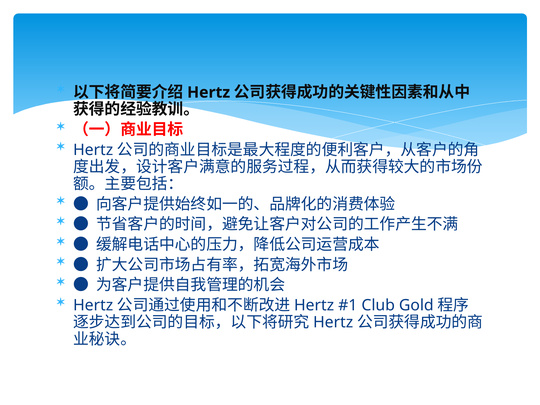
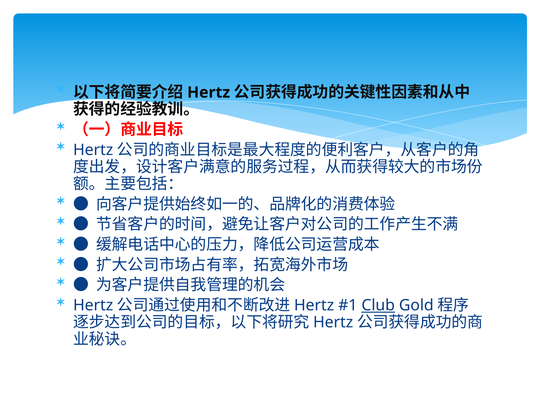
Club underline: none -> present
